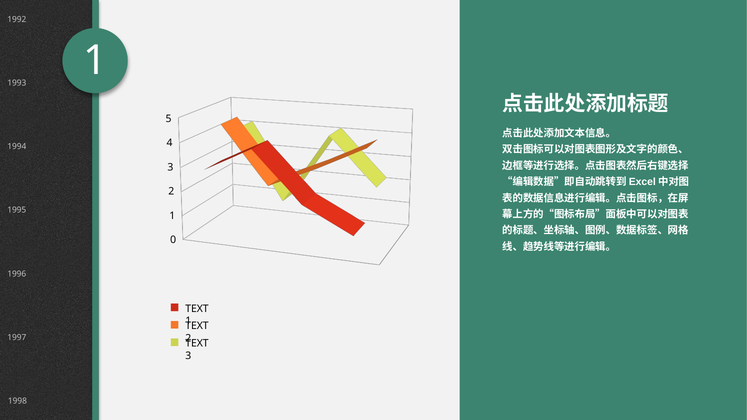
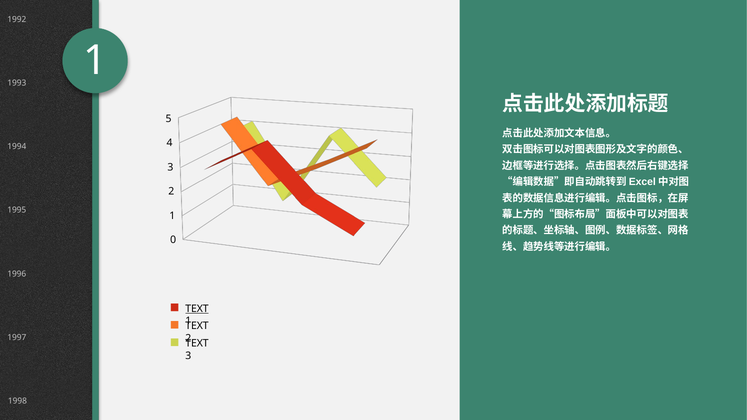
TEXT at (197, 309) underline: none -> present
